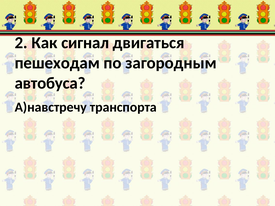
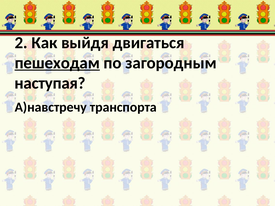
сигнал: сигнал -> выйдя
пешеходам underline: none -> present
автобуса: автобуса -> наступая
